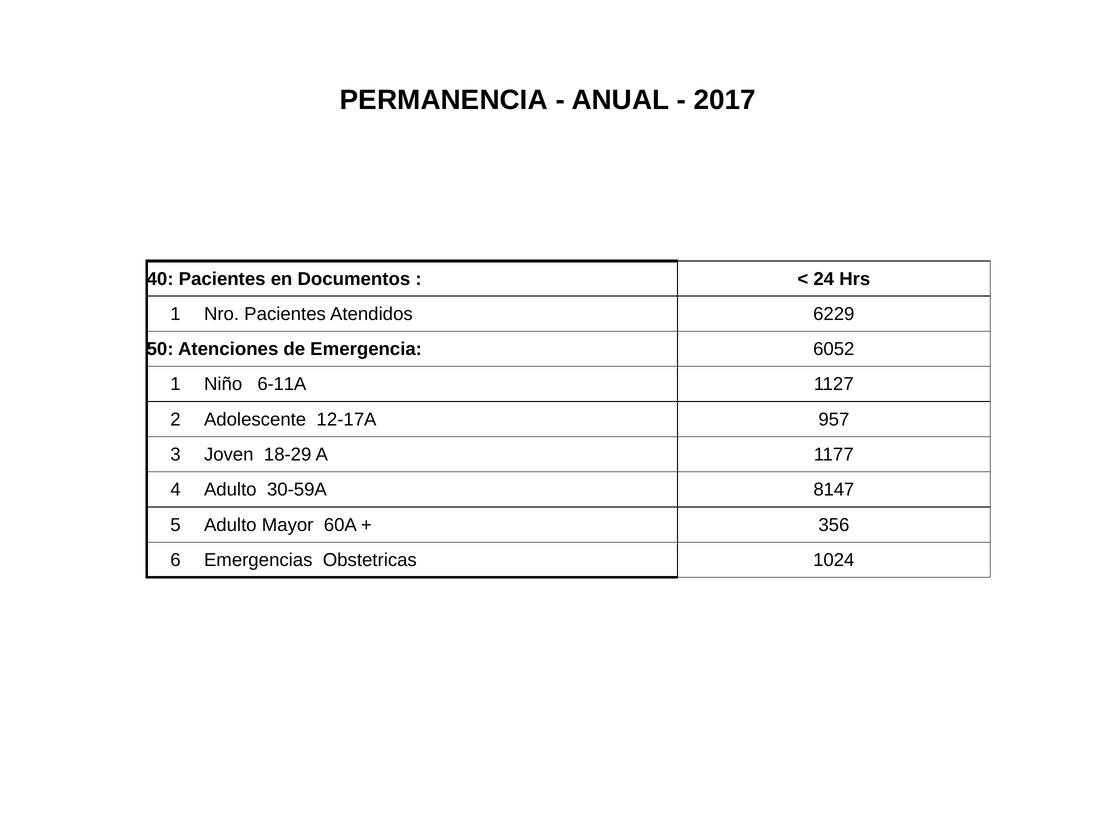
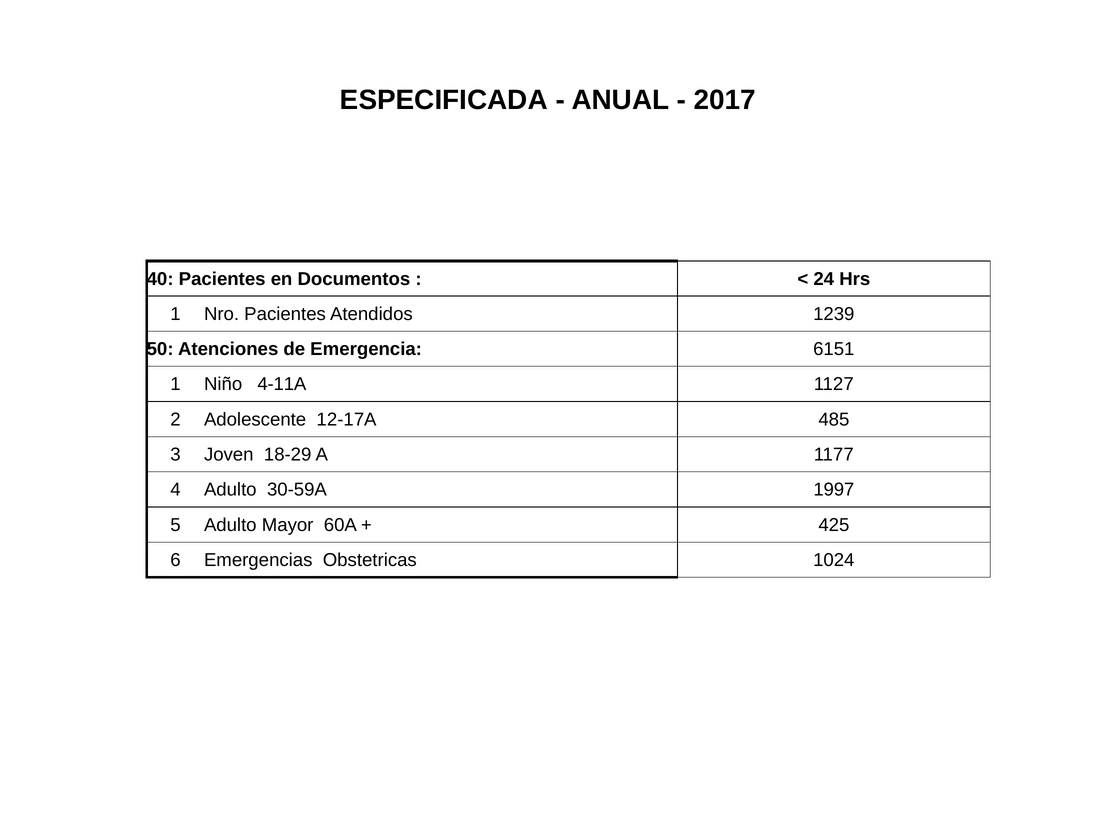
PERMANENCIA: PERMANENCIA -> ESPECIFICADA
6229: 6229 -> 1239
6052: 6052 -> 6151
6-11A: 6-11A -> 4-11A
957: 957 -> 485
8147: 8147 -> 1997
356: 356 -> 425
